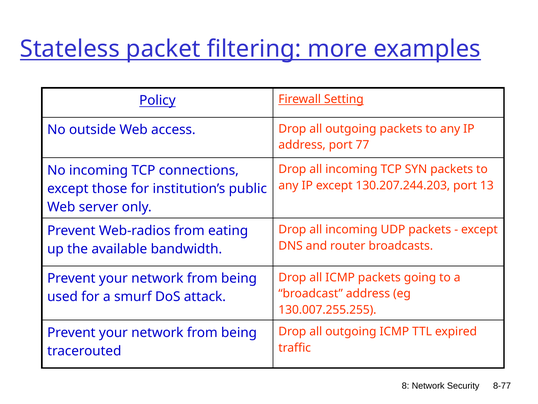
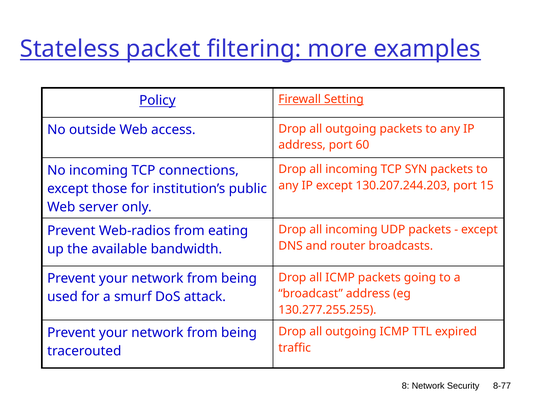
77: 77 -> 60
13: 13 -> 15
130.007.255.255: 130.007.255.255 -> 130.277.255.255
